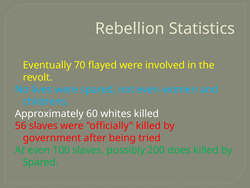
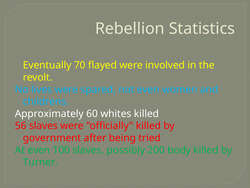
does: does -> body
Spared at (40, 162): Spared -> Turner
